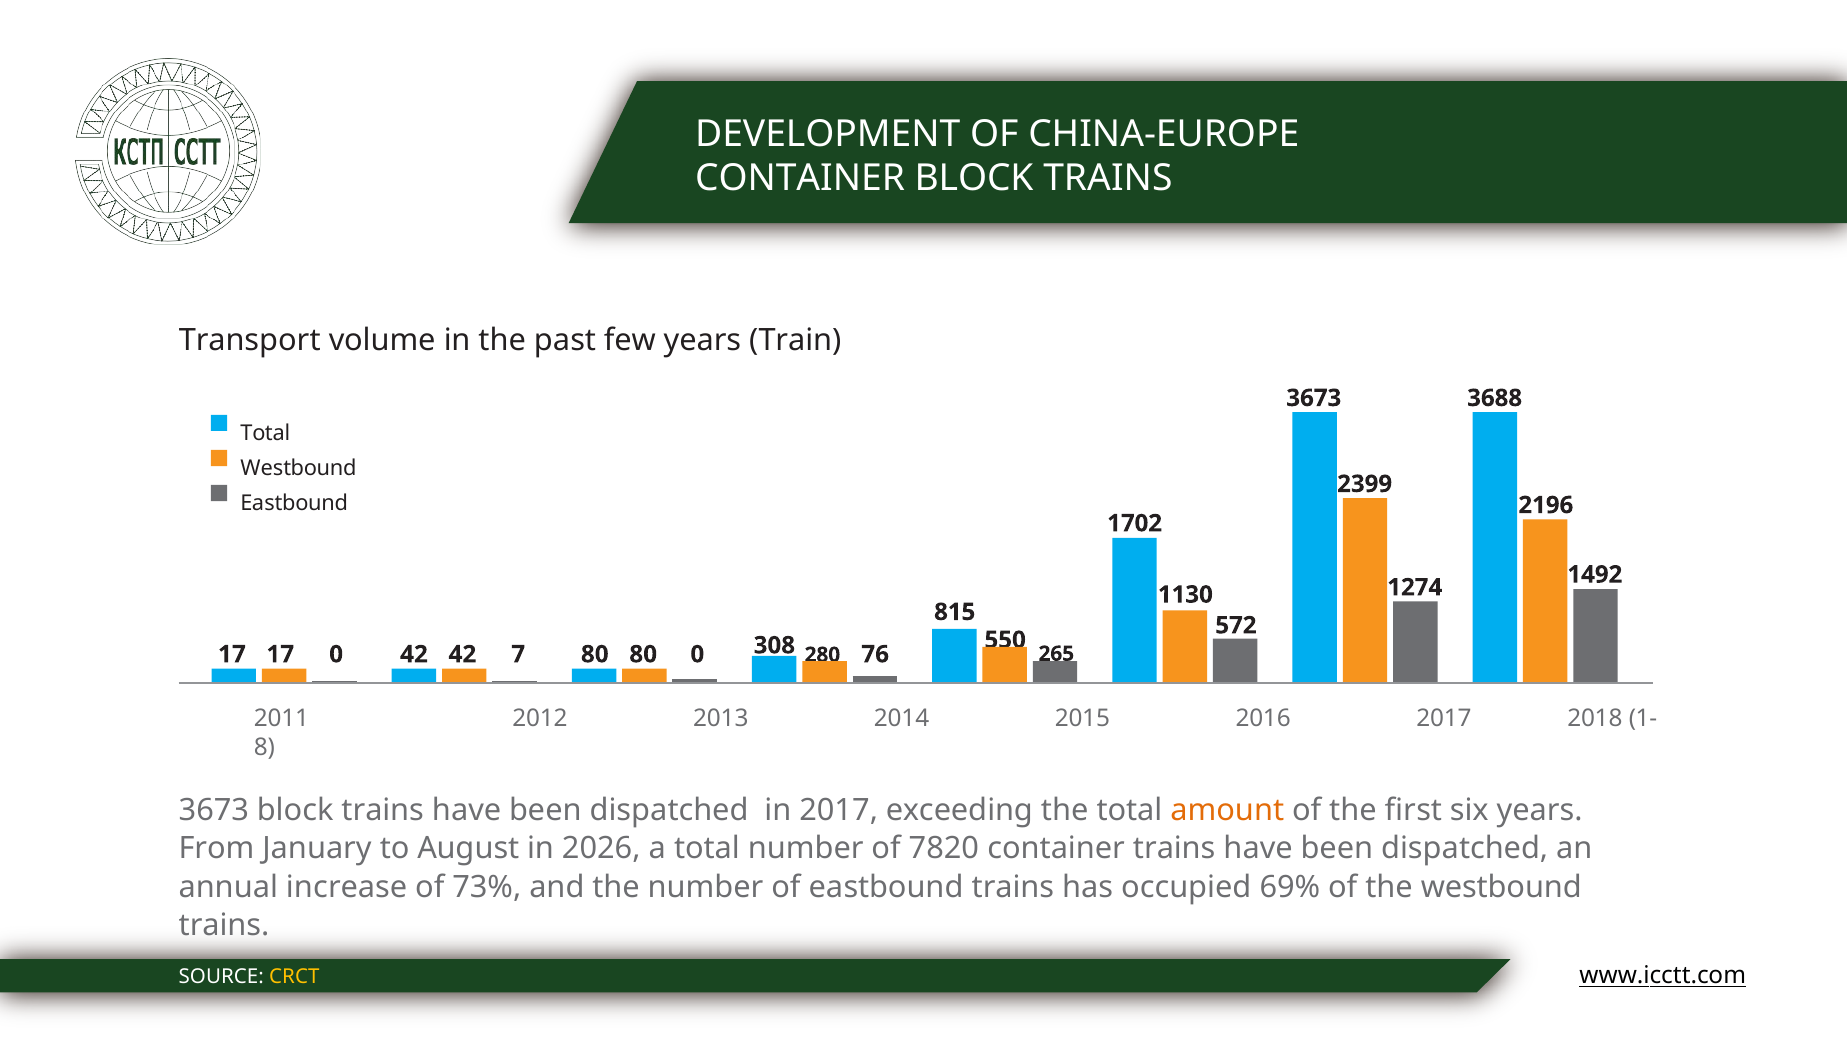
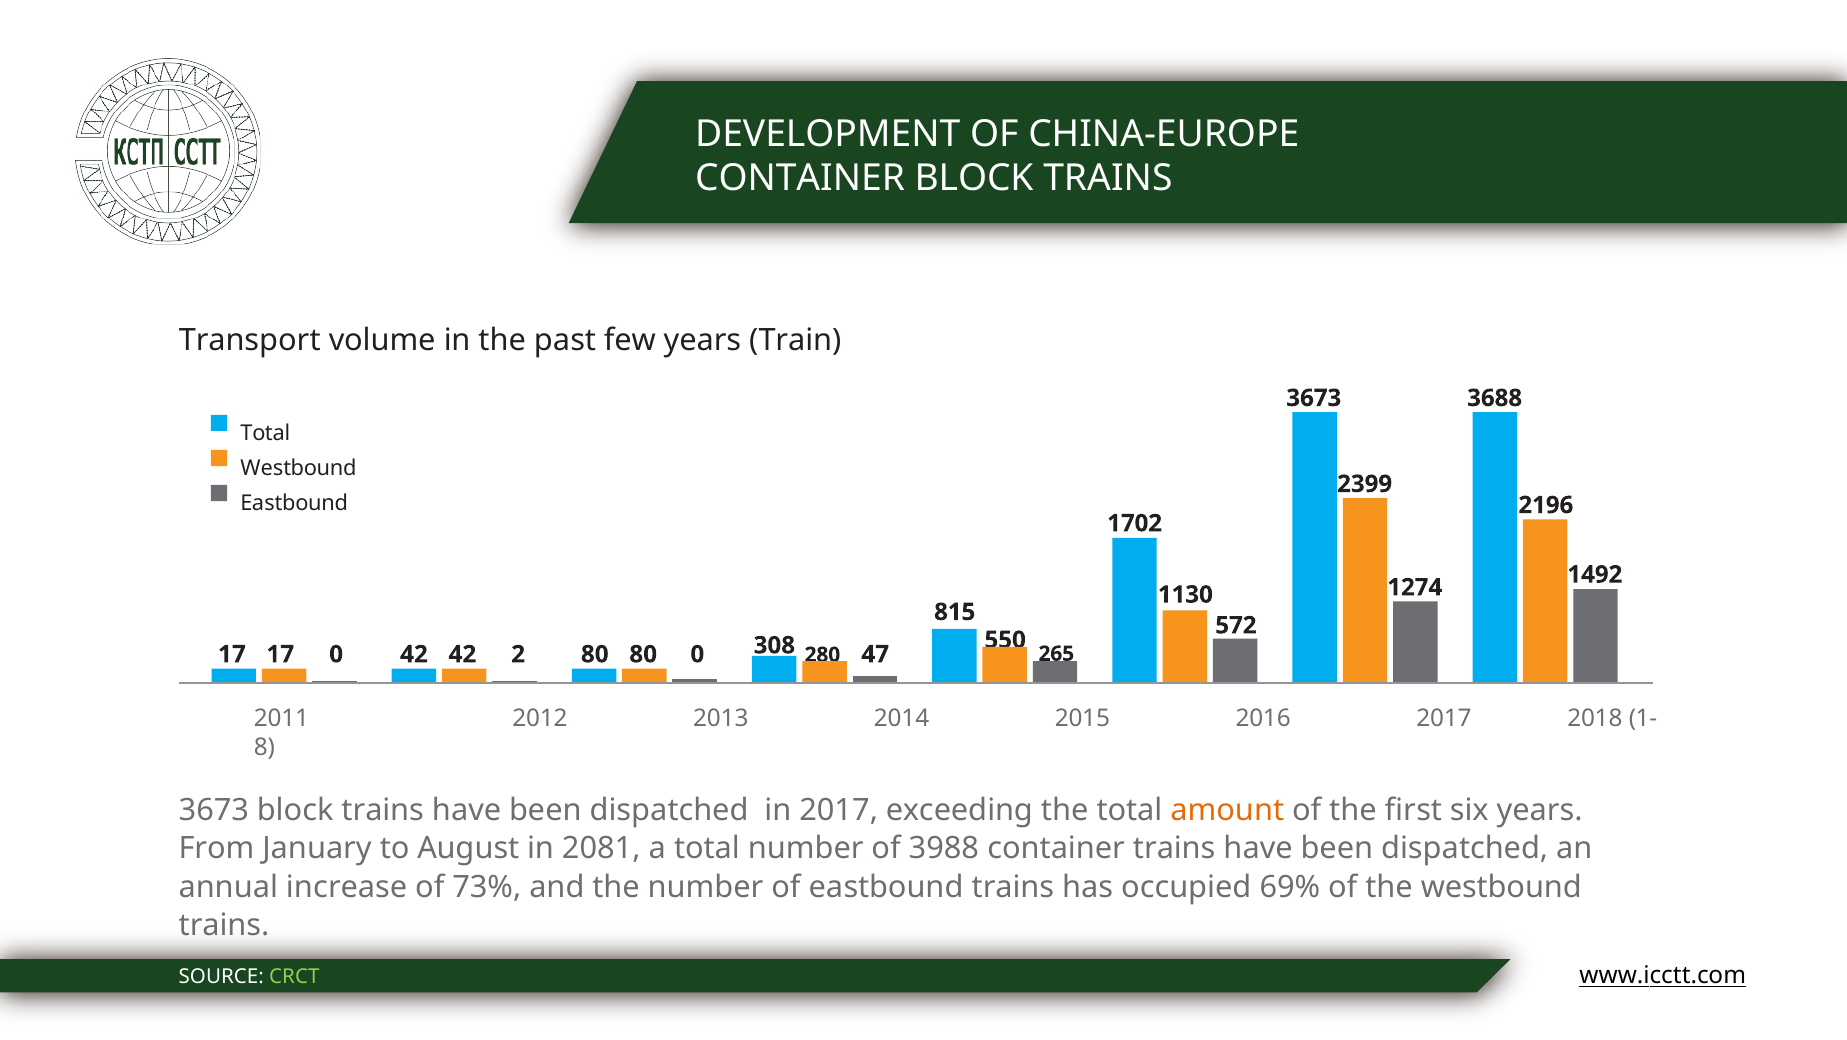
7: 7 -> 2
76: 76 -> 47
2026: 2026 -> 2081
7820: 7820 -> 3988
CRCT colour: yellow -> light green
